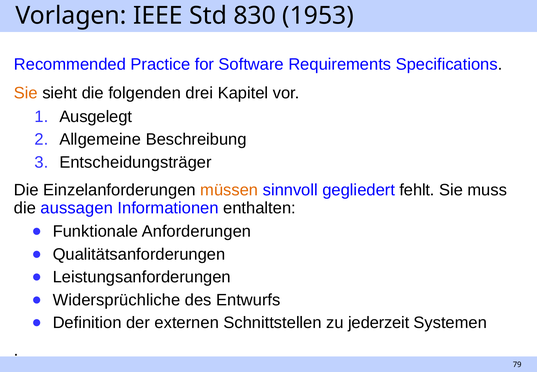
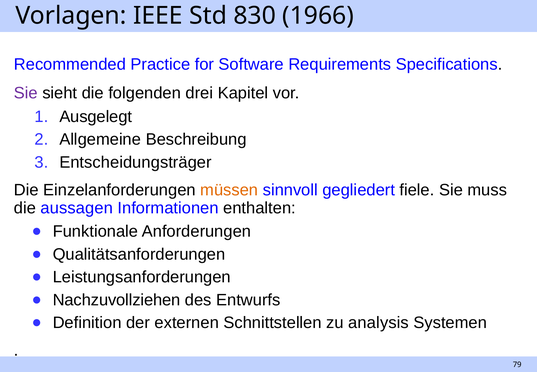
1953: 1953 -> 1966
Sie at (26, 93) colour: orange -> purple
fehlt: fehlt -> fiele
Widersprüchliche: Widersprüchliche -> Nachzuvollziehen
jederzeit: jederzeit -> analysis
